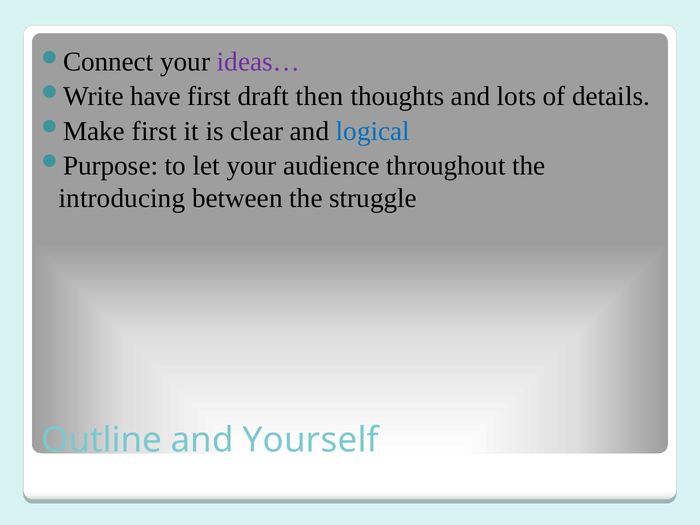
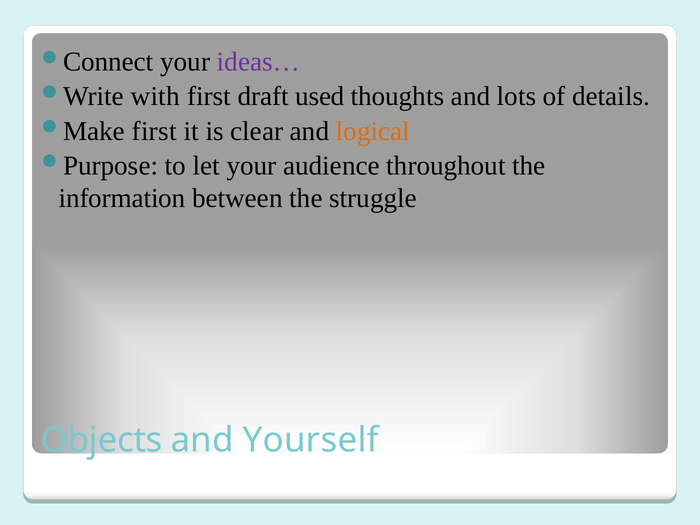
have: have -> with
then: then -> used
logical colour: blue -> orange
introducing: introducing -> information
Outline: Outline -> Objects
